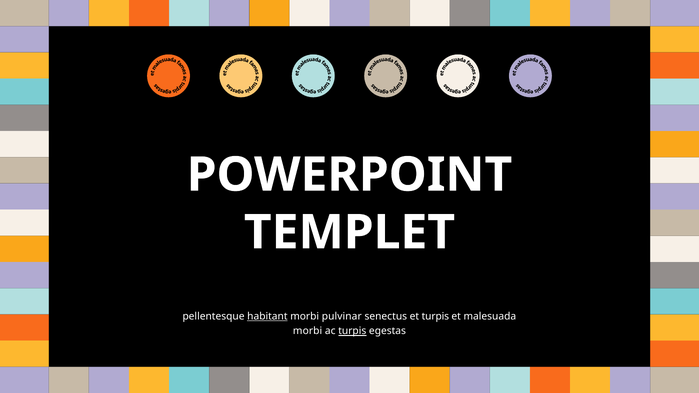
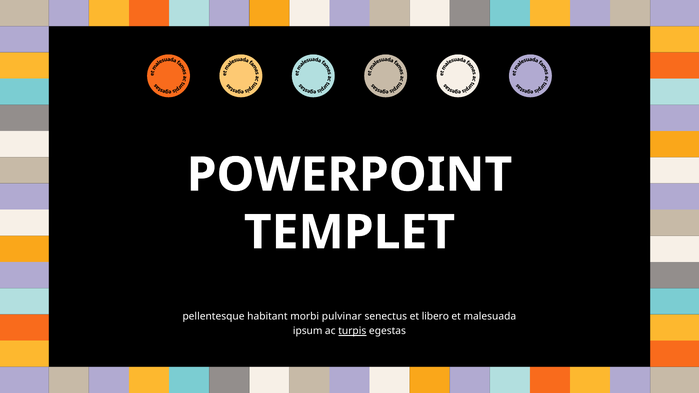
habitant underline: present -> none
et turpis: turpis -> libero
morbi at (308, 331): morbi -> ipsum
